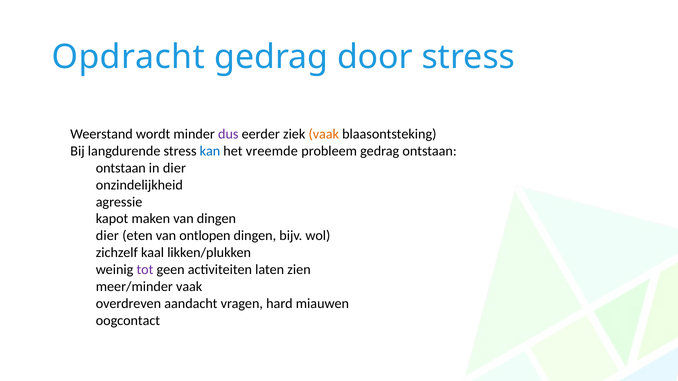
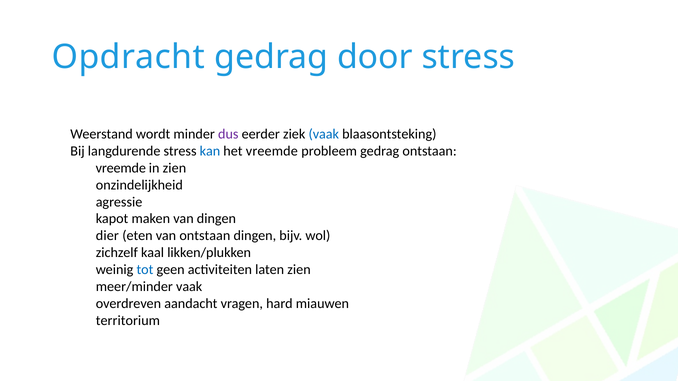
vaak at (324, 134) colour: orange -> blue
ontstaan at (121, 168): ontstaan -> vreemde
in dier: dier -> zien
van ontlopen: ontlopen -> ontstaan
tot colour: purple -> blue
oogcontact: oogcontact -> territorium
